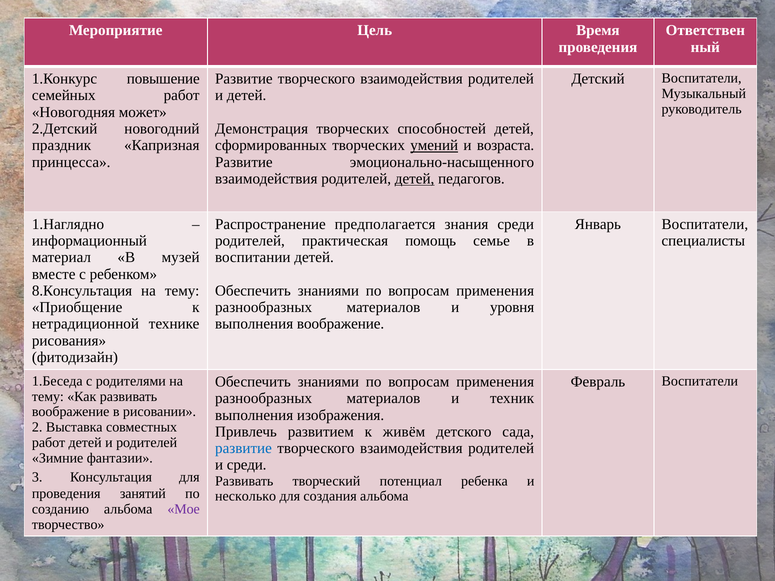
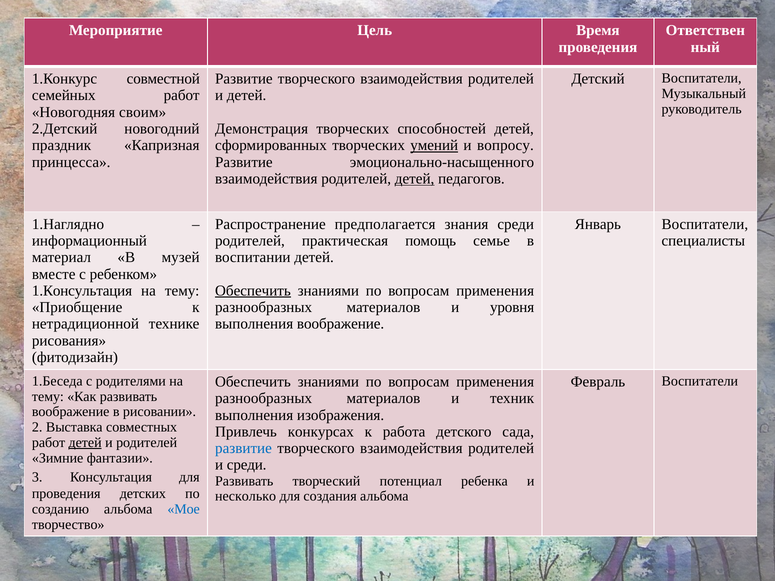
повышение: повышение -> совместной
может: может -> своим
возраста: возраста -> вопросу
8.Консультация: 8.Консультация -> 1.Консультация
Обеспечить at (253, 291) underline: none -> present
развитием: развитием -> конкурсах
живём: живём -> работа
детей at (85, 443) underline: none -> present
занятий: занятий -> детских
Мое colour: purple -> blue
